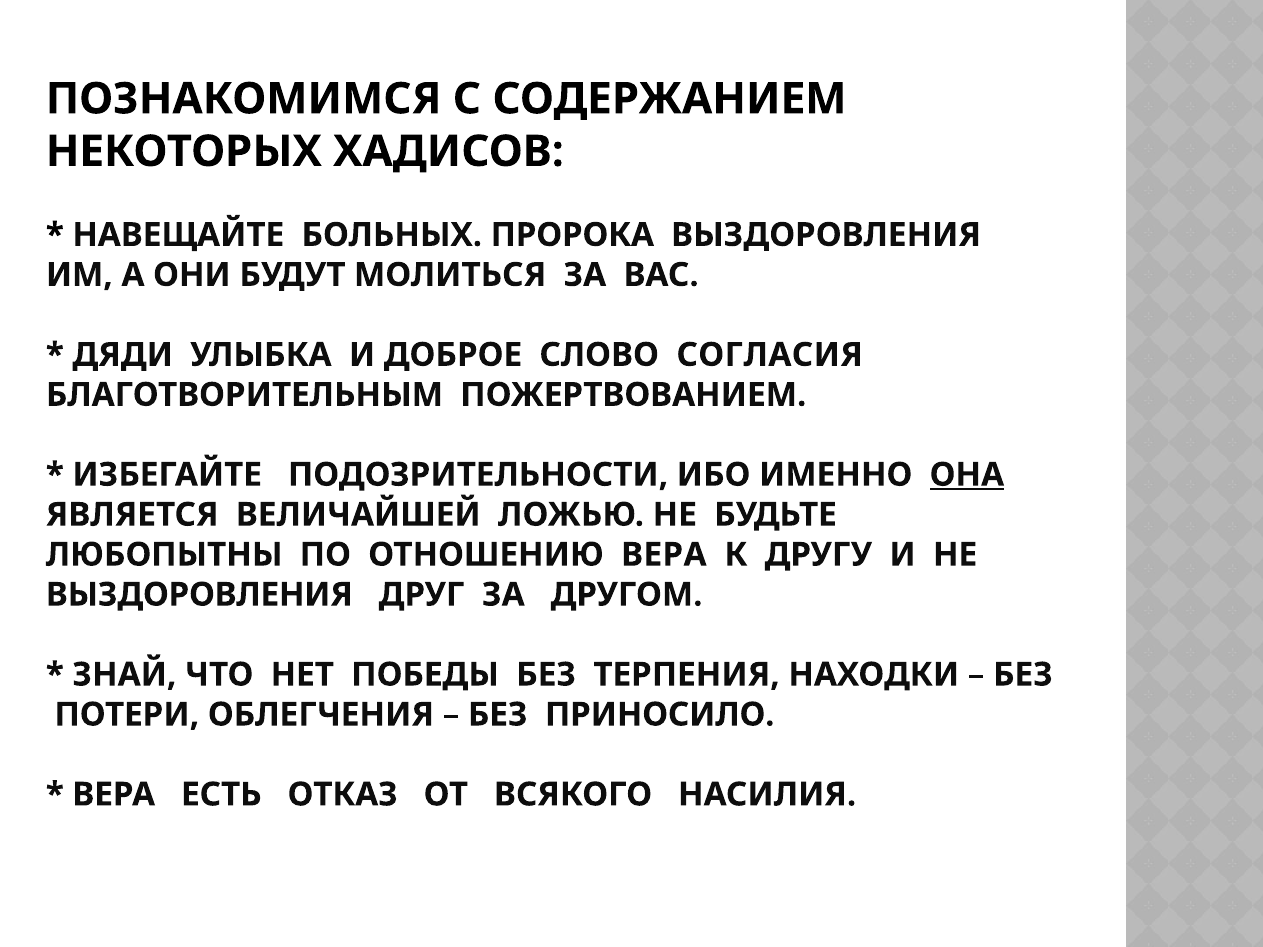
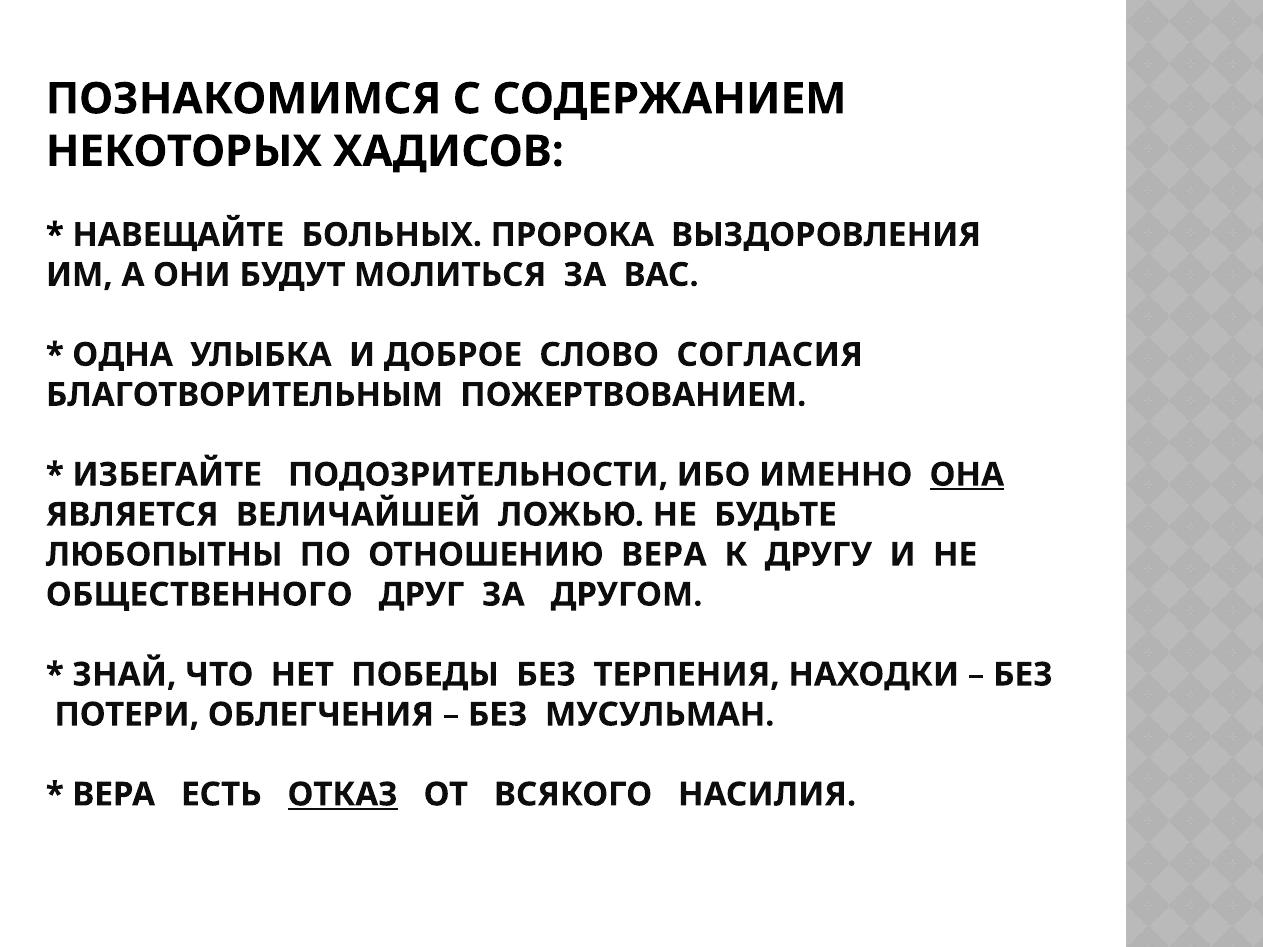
ДЯДИ: ДЯДИ -> ОДНА
ВЫЗДОРОВЛЕНИЯ at (199, 595): ВЫЗДОРОВЛЕНИЯ -> ОБЩЕСТВЕННОГО
ПРИНОСИЛО: ПРИНОСИЛО -> МУСУЛЬМАН
ОТКАЗ underline: none -> present
